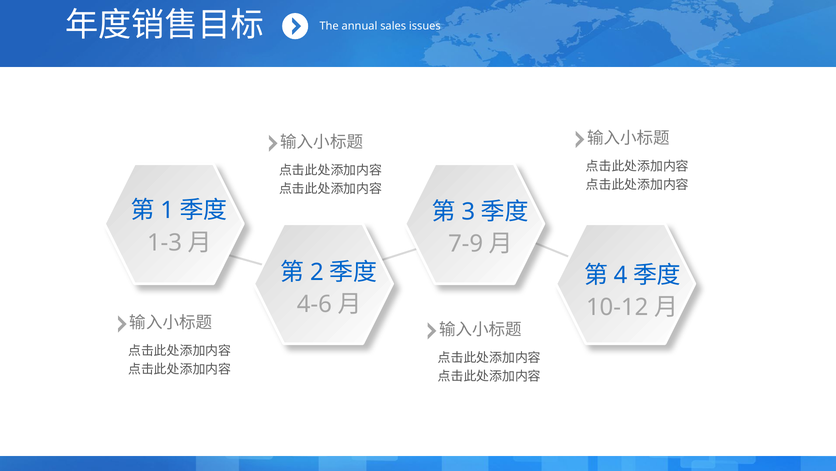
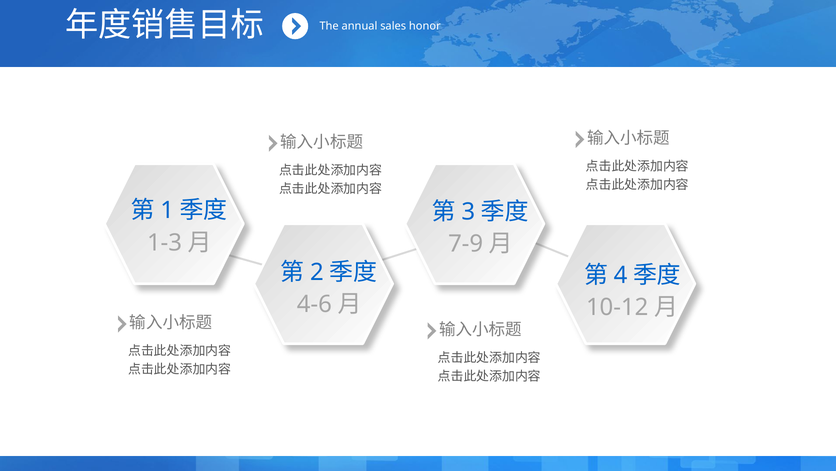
issues: issues -> honor
